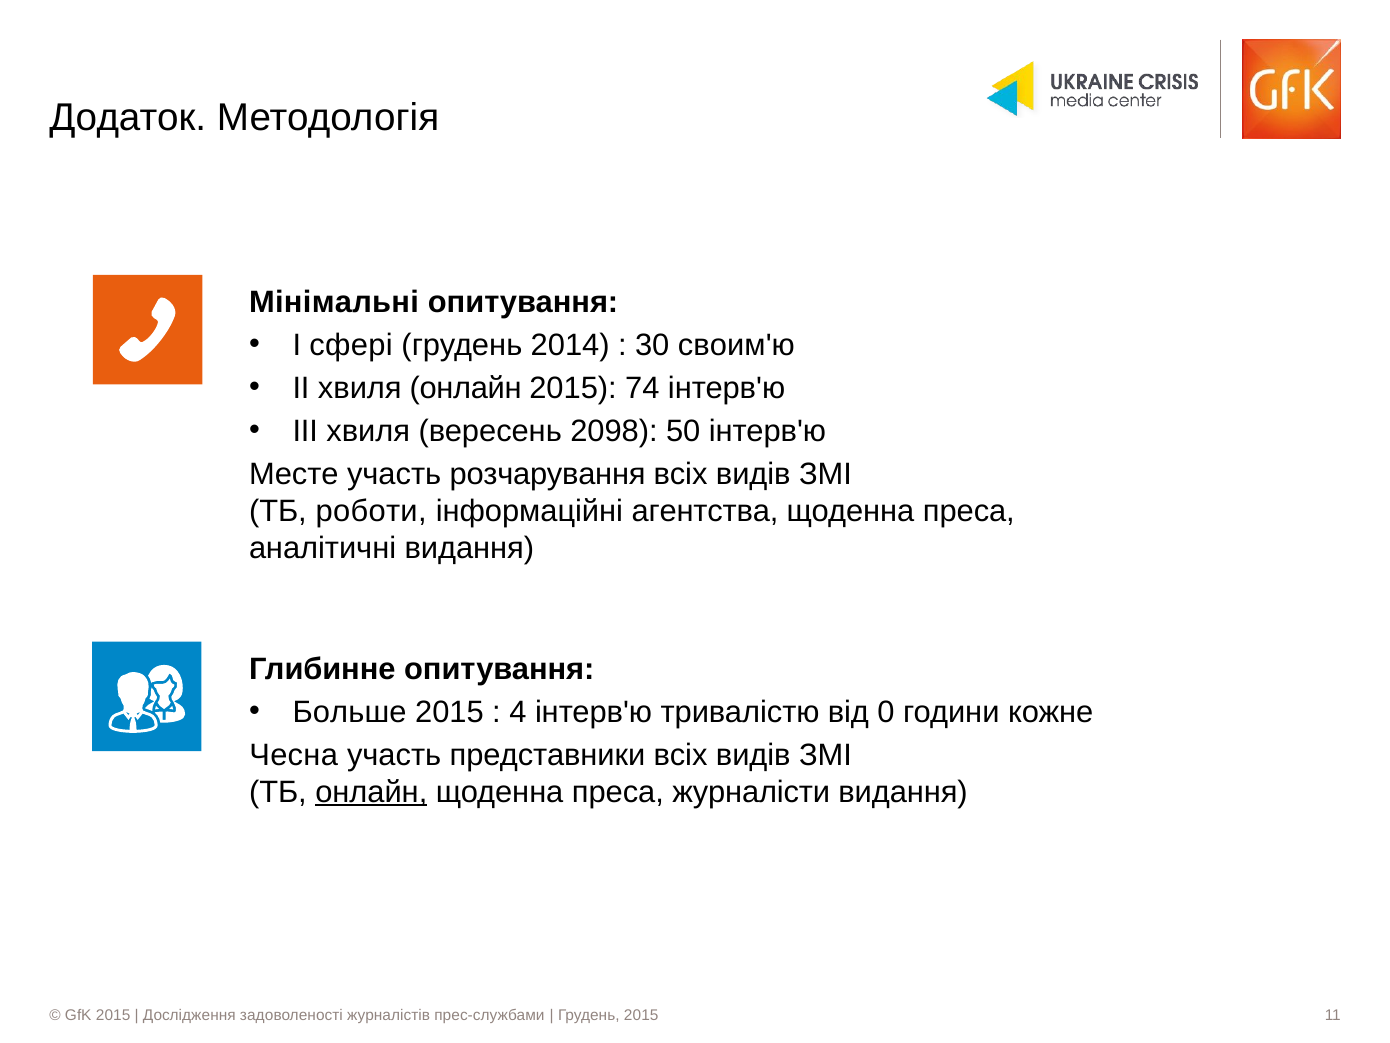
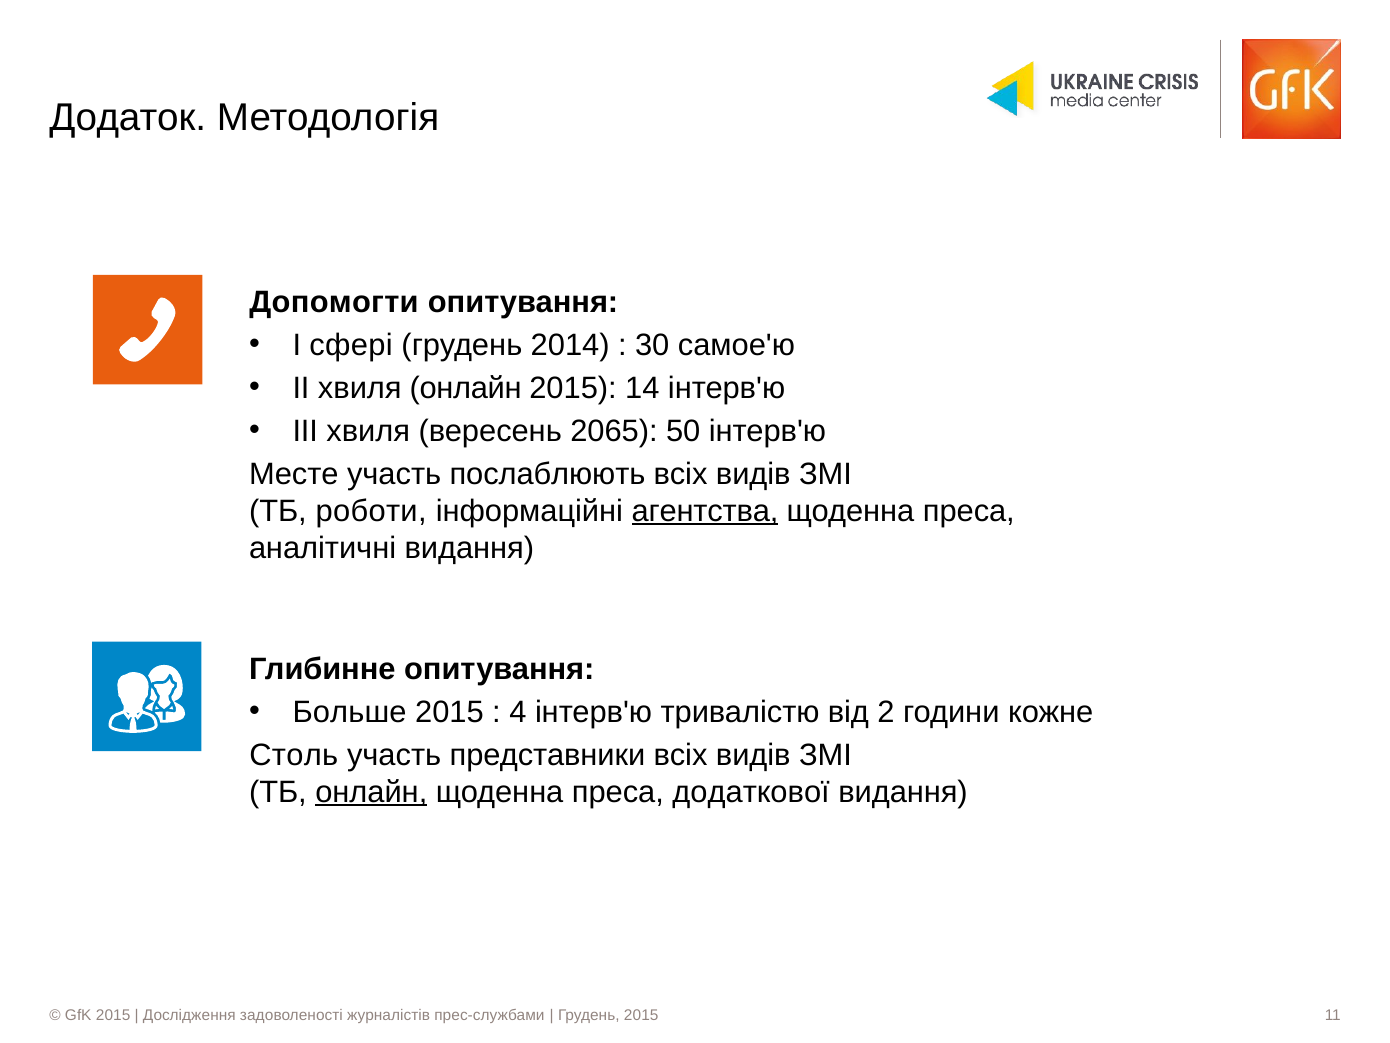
Мінімальні: Мінімальні -> Допомогти
своим'ю: своим'ю -> самое'ю
74: 74 -> 14
2098: 2098 -> 2065
розчарування: розчарування -> послаблюють
агентства underline: none -> present
0: 0 -> 2
Чесна: Чесна -> Столь
журналісти: журналісти -> додаткової
